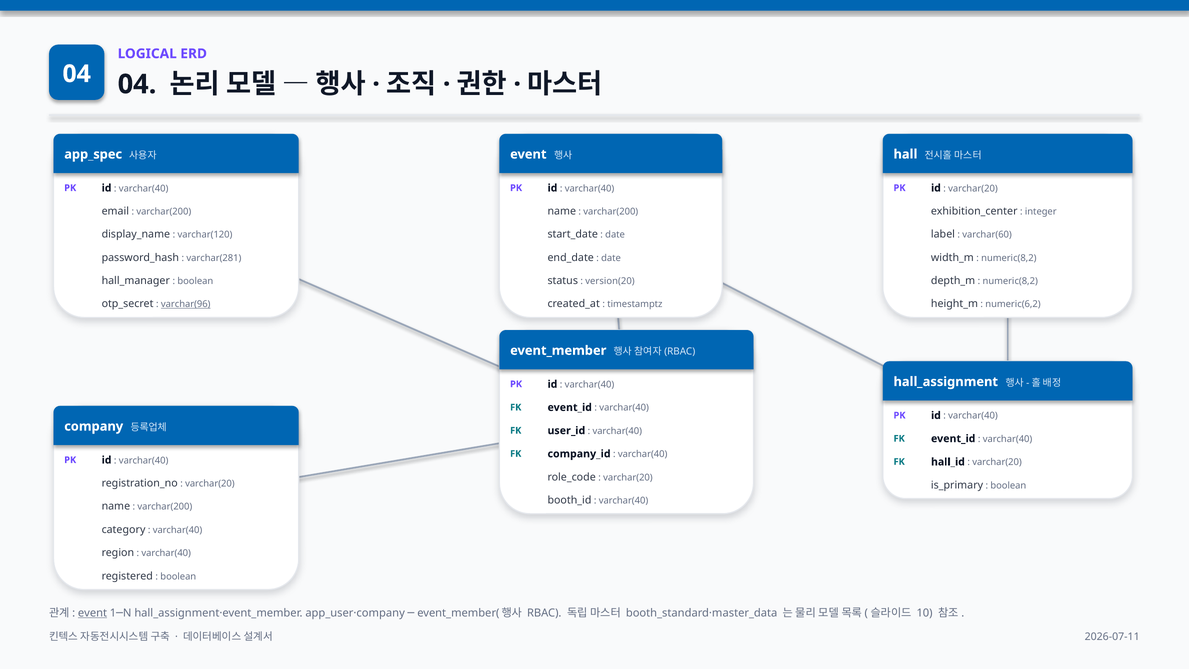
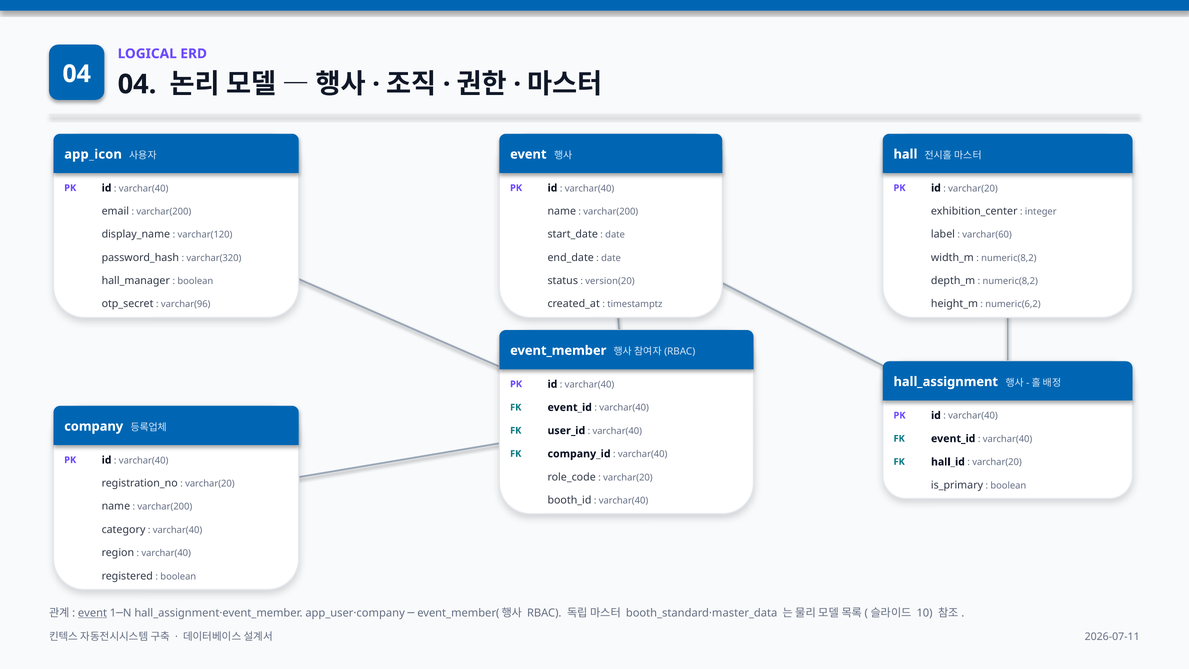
app_spec: app_spec -> app_icon
varchar(281: varchar(281 -> varchar(320
varchar(96 underline: present -> none
